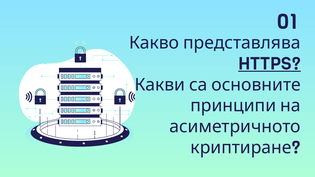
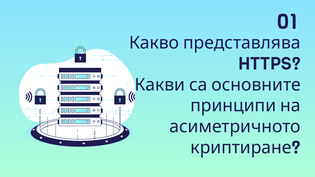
HTTPS underline: present -> none
